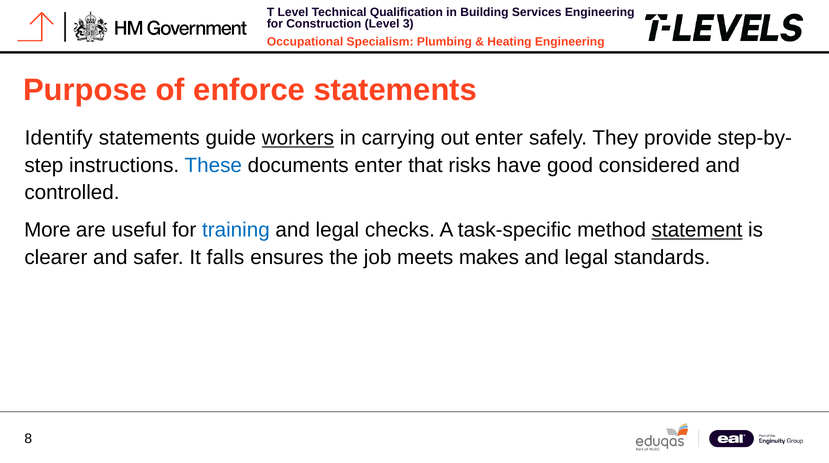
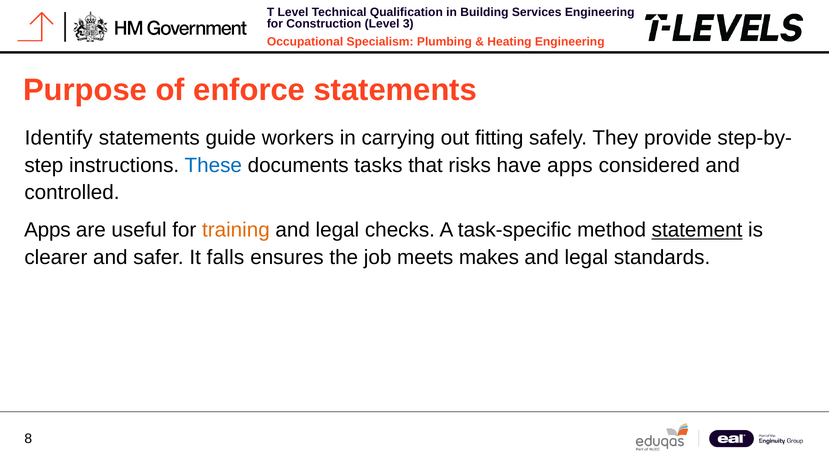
workers underline: present -> none
out enter: enter -> fitting
documents enter: enter -> tasks
have good: good -> apps
More at (47, 230): More -> Apps
training colour: blue -> orange
